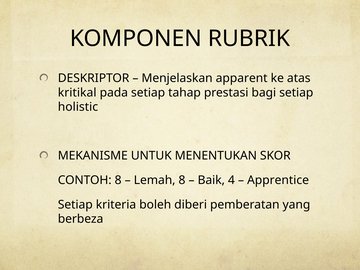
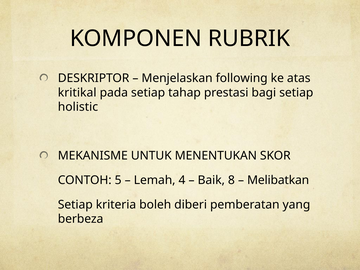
apparent: apparent -> following
CONTOH 8: 8 -> 5
Lemah 8: 8 -> 4
4: 4 -> 8
Apprentice: Apprentice -> Melibatkan
